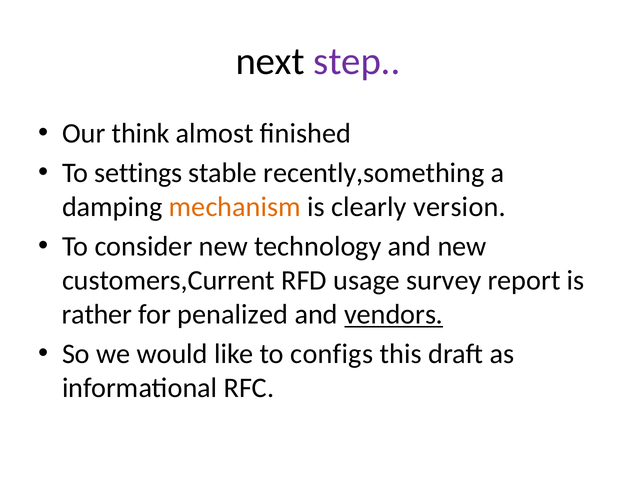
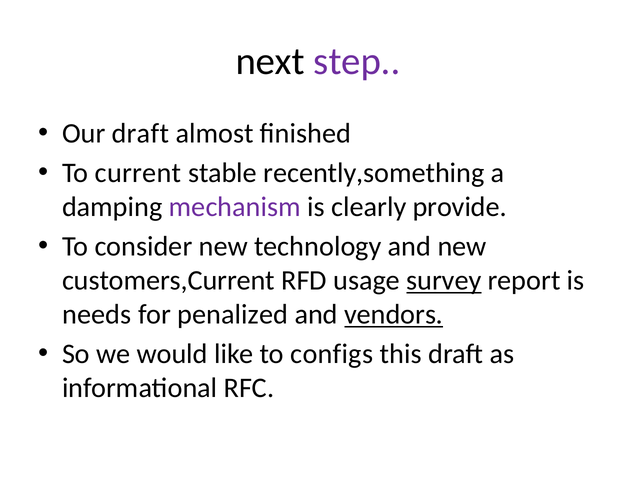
Our think: think -> draft
settings: settings -> current
mechanism colour: orange -> purple
version: version -> provide
survey underline: none -> present
rather: rather -> needs
